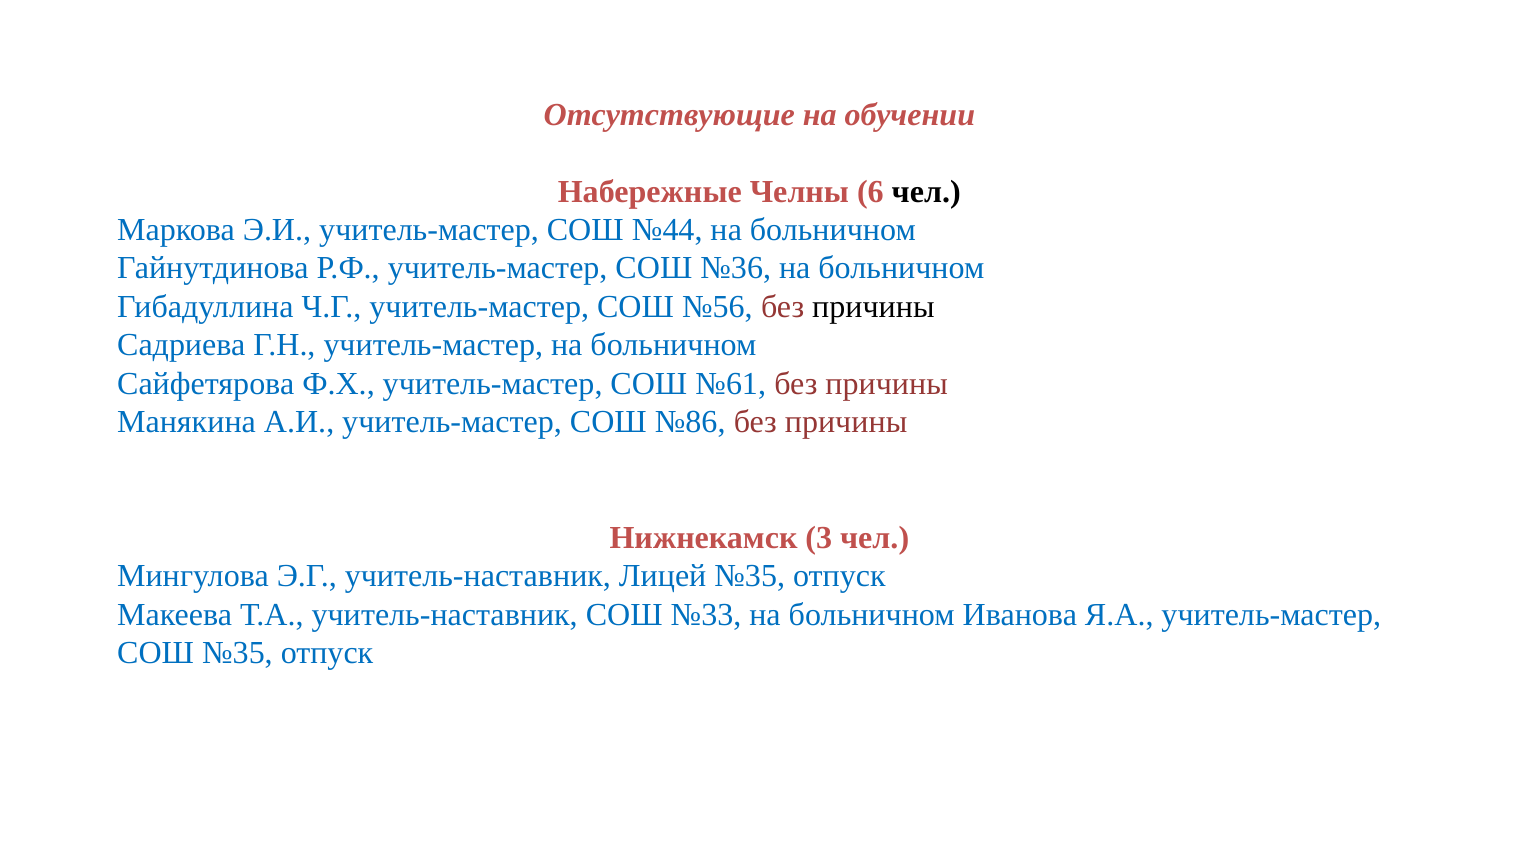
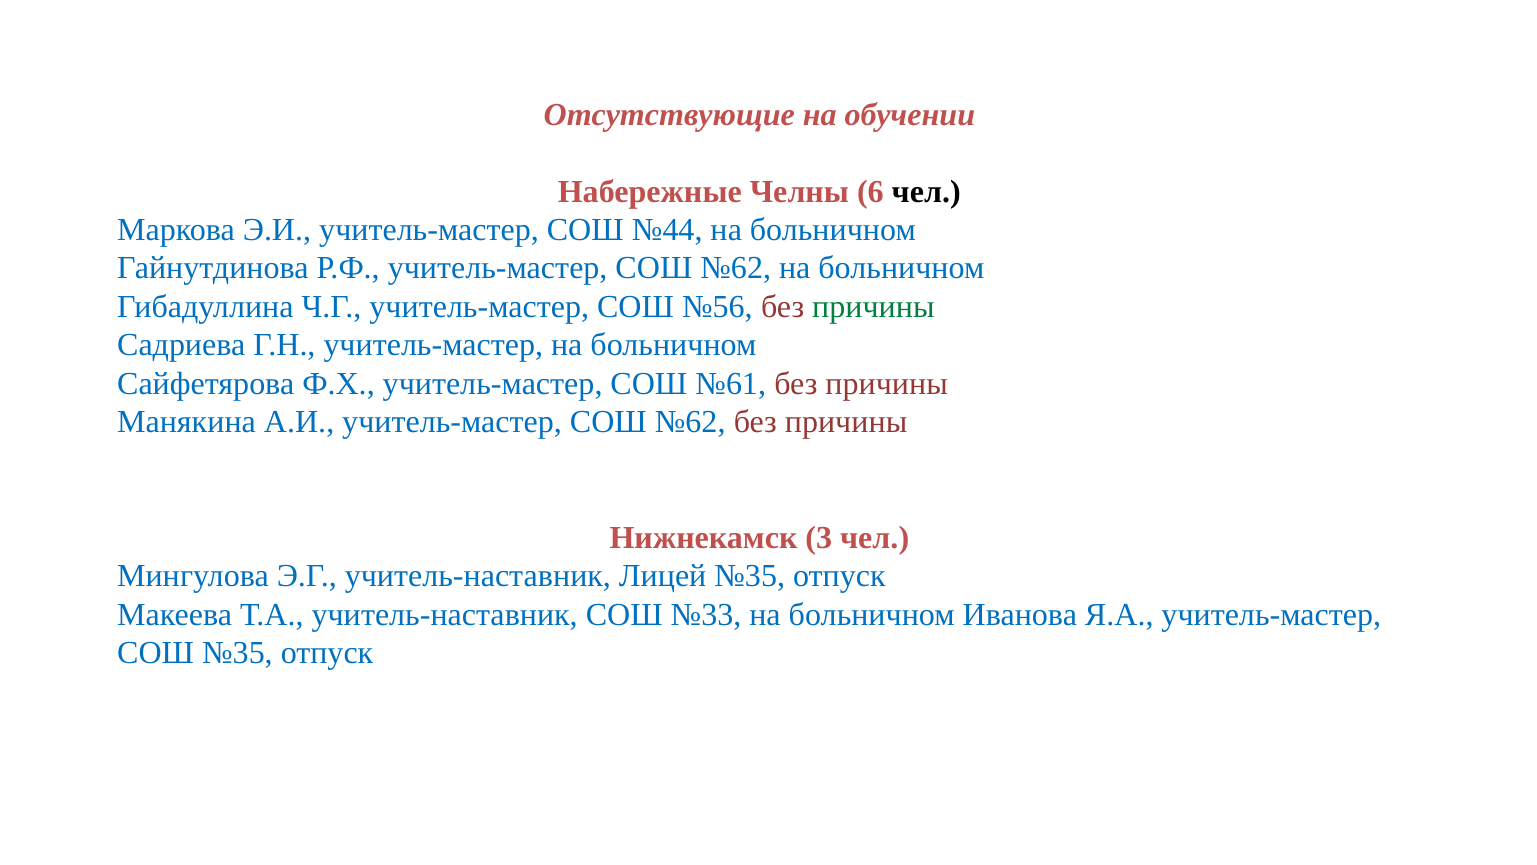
Р.Ф учитель-мастер СОШ №36: №36 -> №62
причины at (873, 307) colour: black -> green
А.И учитель-мастер СОШ №86: №86 -> №62
